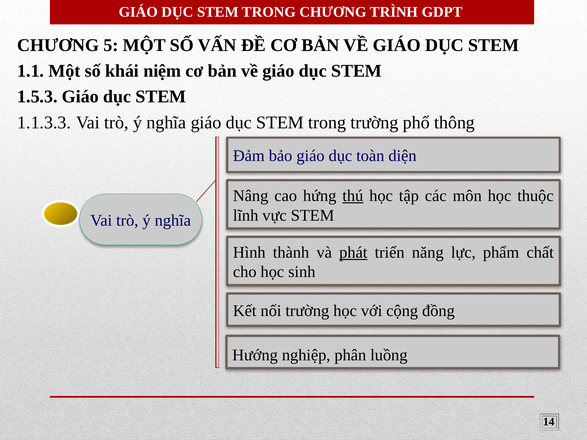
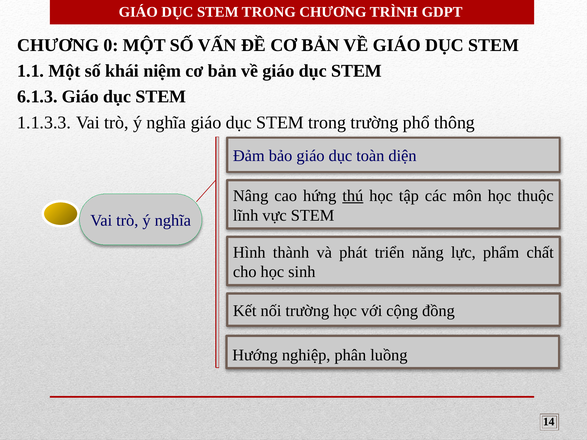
5: 5 -> 0
1.5.3: 1.5.3 -> 6.1.3
phát underline: present -> none
